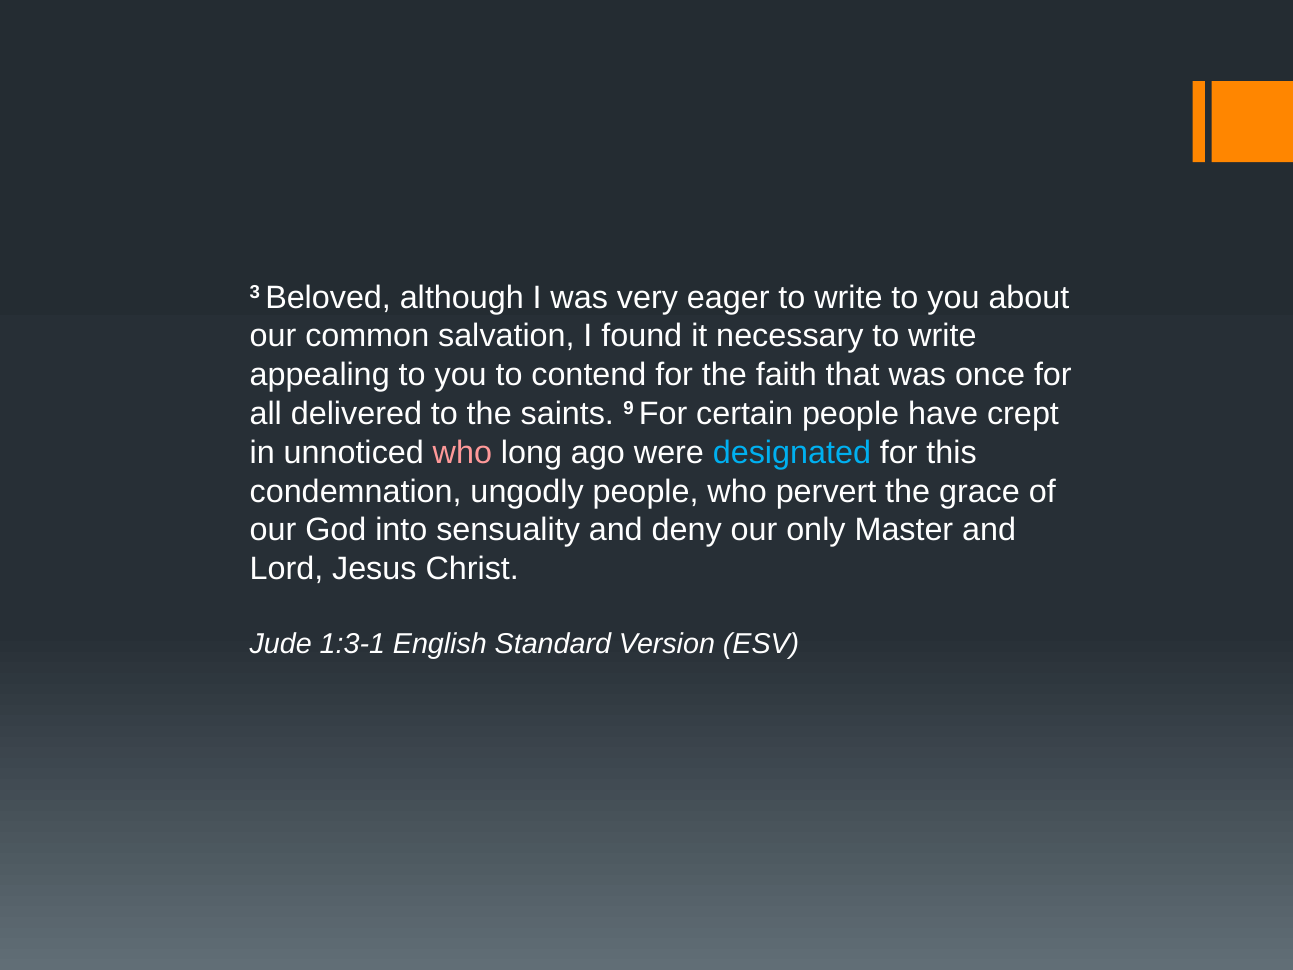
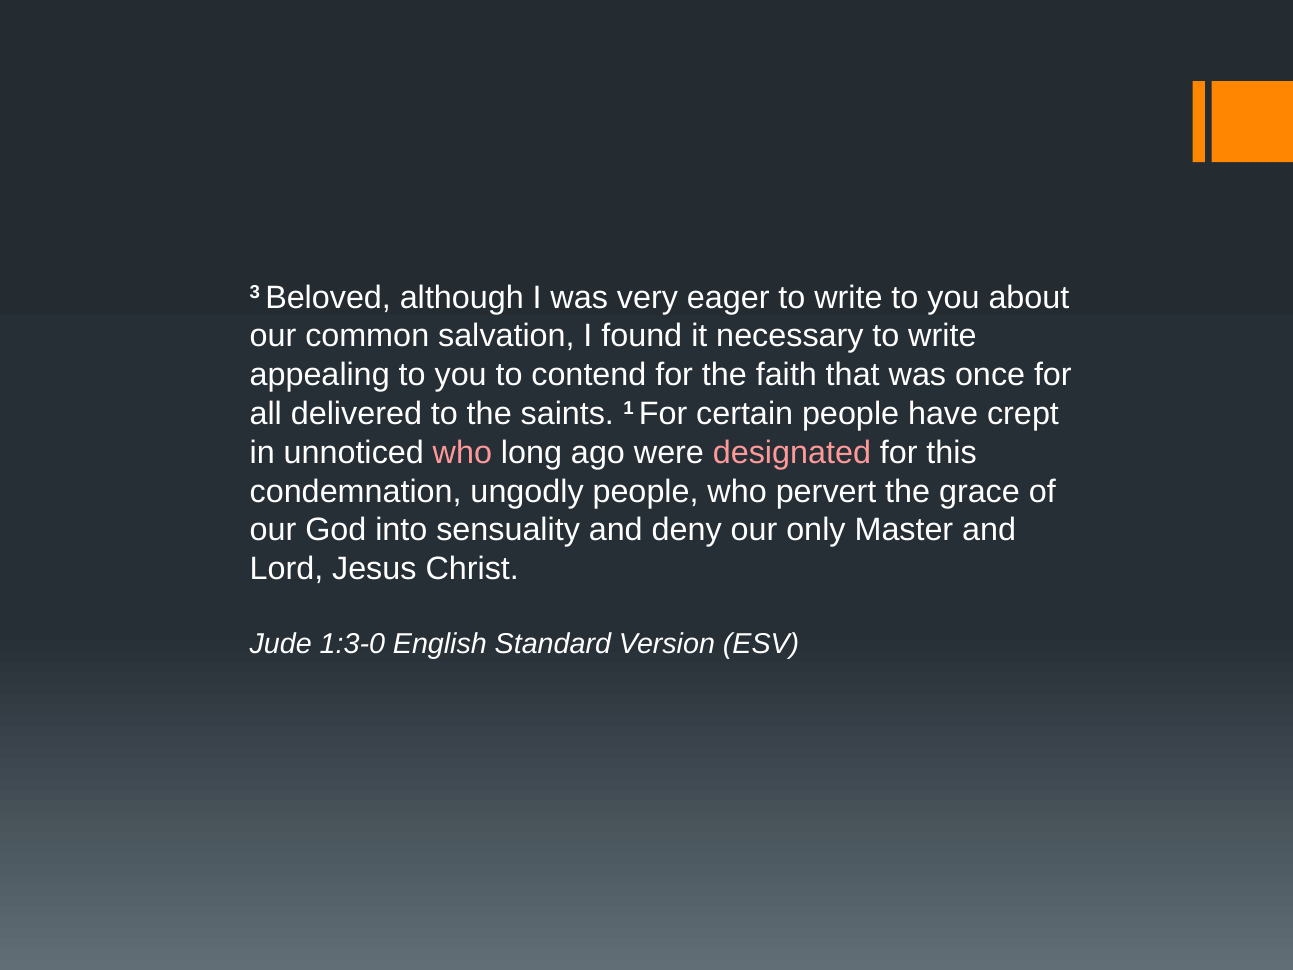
9: 9 -> 1
designated colour: light blue -> pink
1:3-1: 1:3-1 -> 1:3-0
